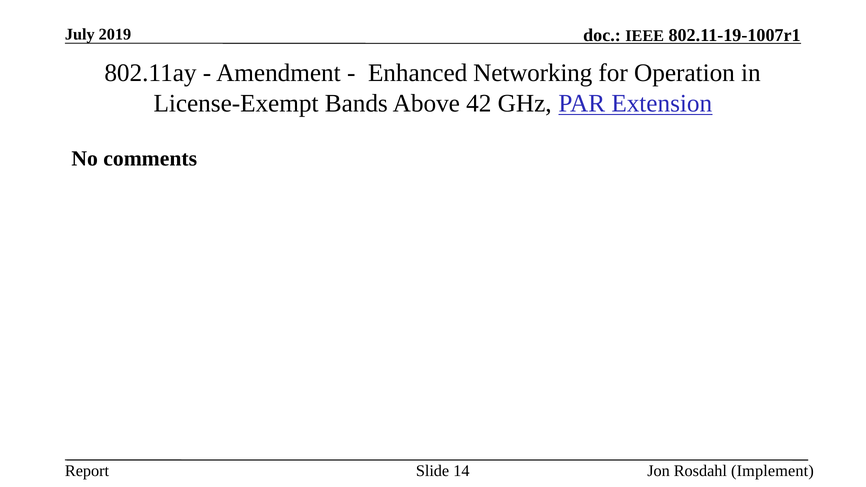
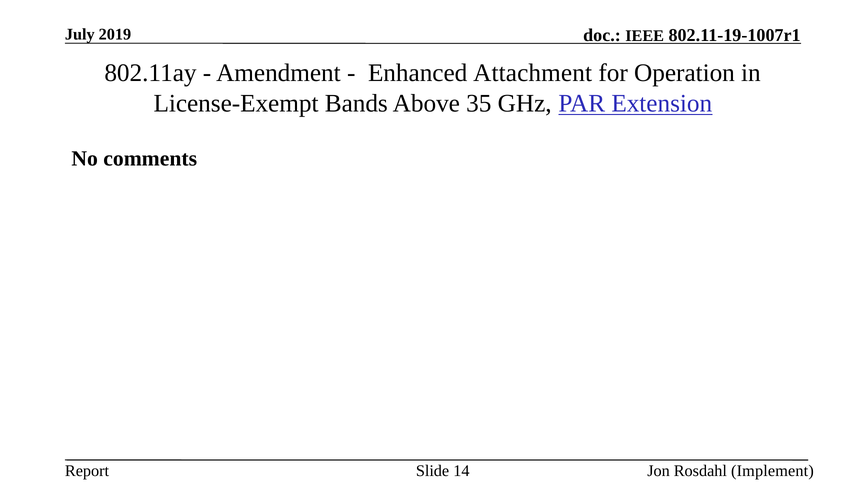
Networking: Networking -> Attachment
42: 42 -> 35
